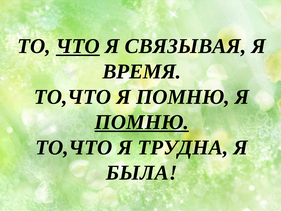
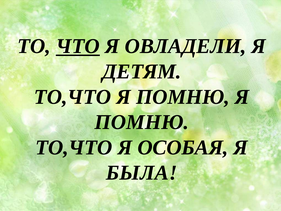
СВЯЗЫВАЯ: СВЯЗЫВАЯ -> ОВЛАДЕЛИ
ВРЕМЯ: ВРЕМЯ -> ДЕТЯМ
ПОМНЮ at (142, 122) underline: present -> none
ТРУДНА: ТРУДНА -> ОСОБАЯ
